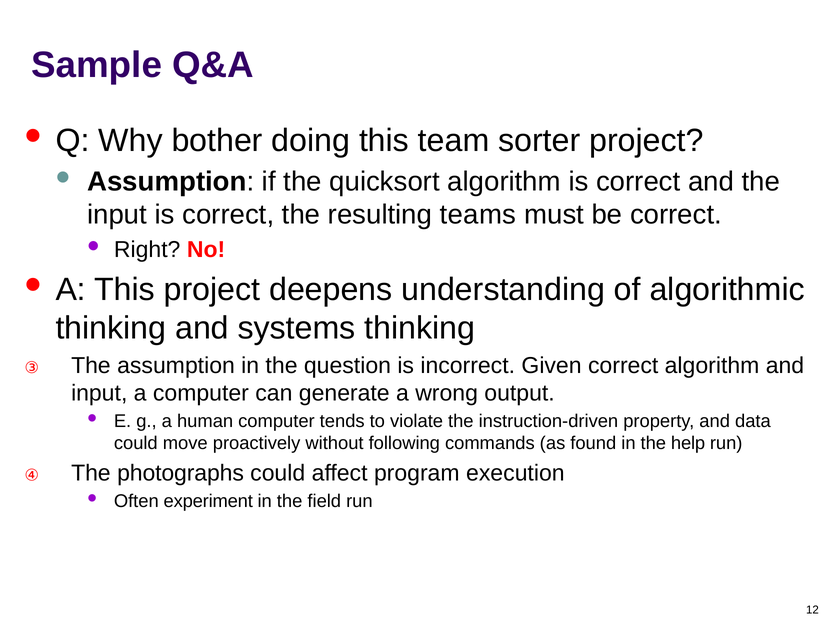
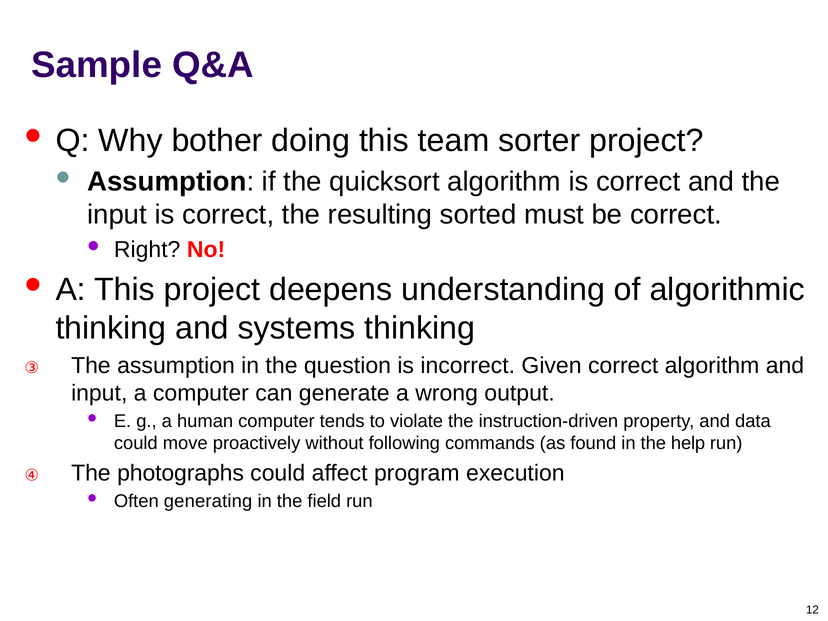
teams: teams -> sorted
experiment: experiment -> generating
